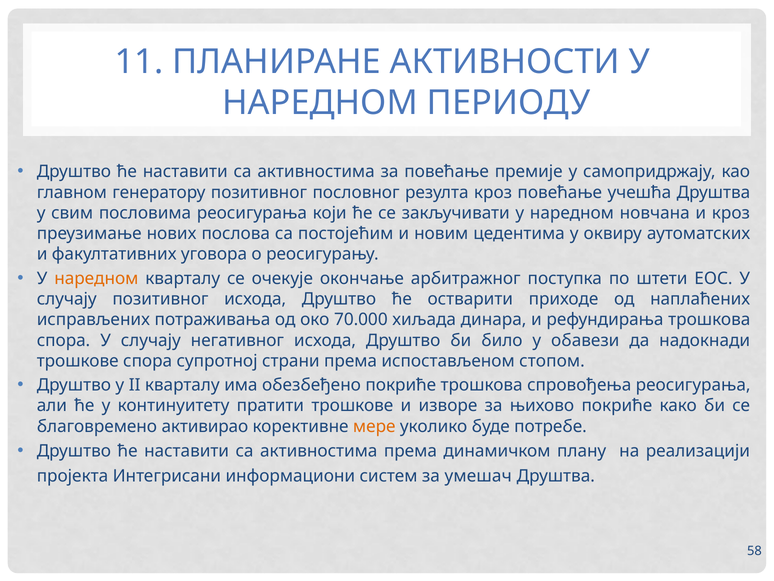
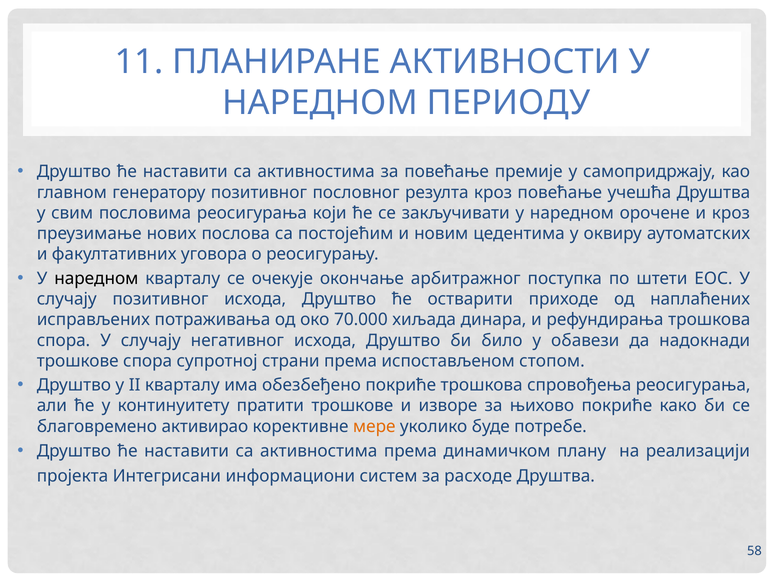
новчана: новчана -> орочене
наредном at (96, 278) colour: orange -> black
умешач: умешач -> расходе
